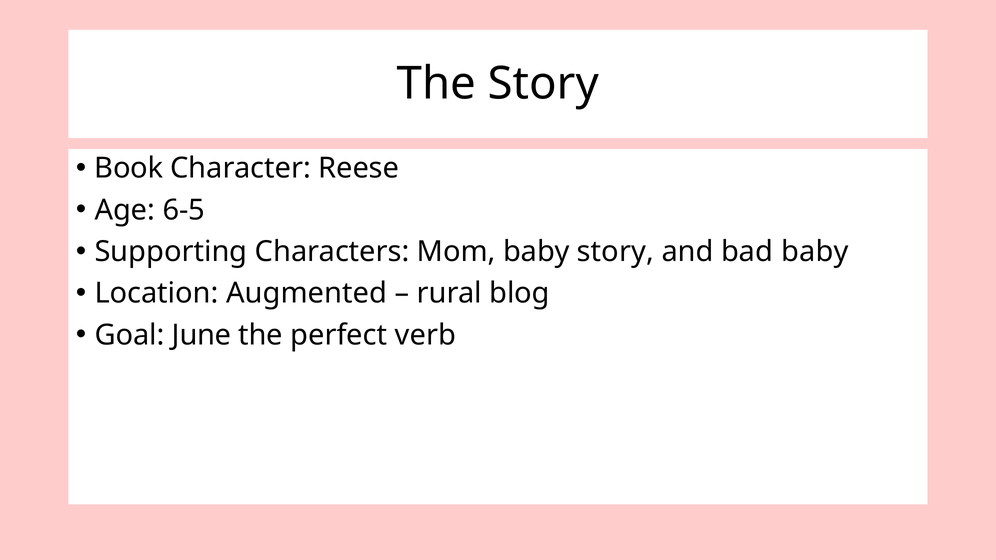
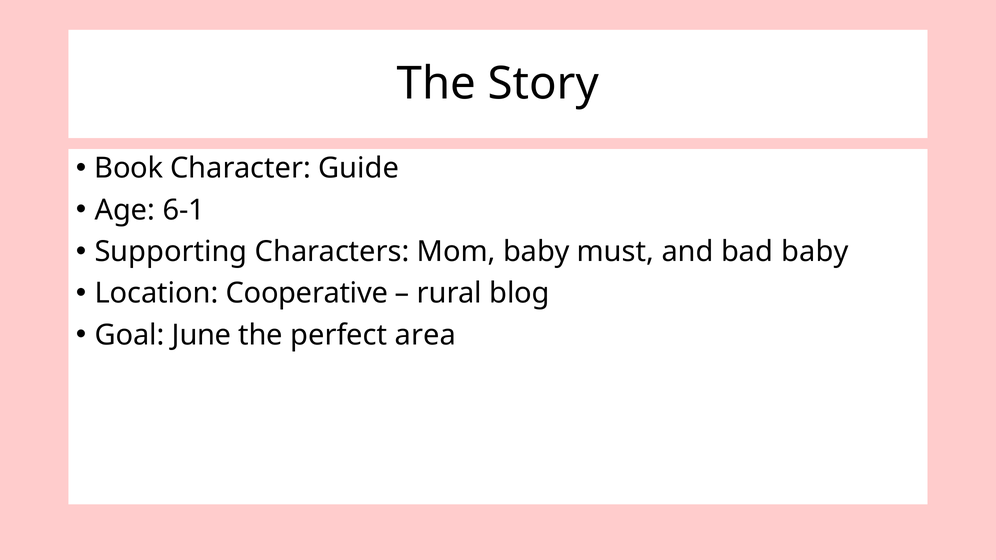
Reese: Reese -> Guide
6-5: 6-5 -> 6-1
baby story: story -> must
Augmented: Augmented -> Cooperative
verb: verb -> area
